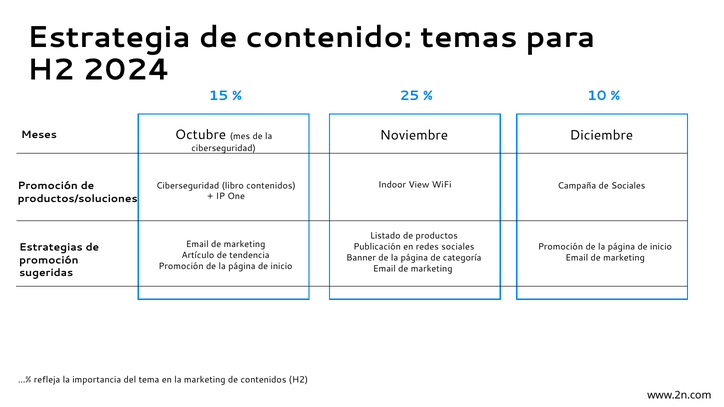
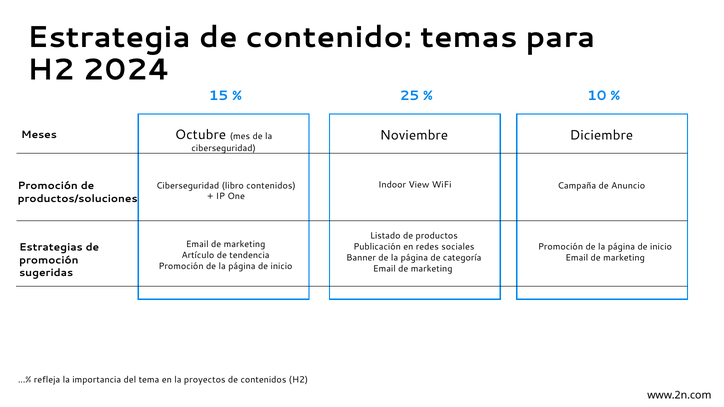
de Sociales: Sociales -> Anuncio
la marketing: marketing -> proyectos
